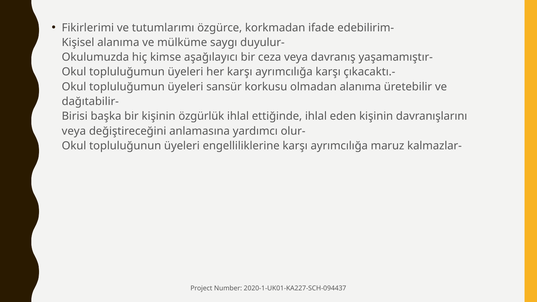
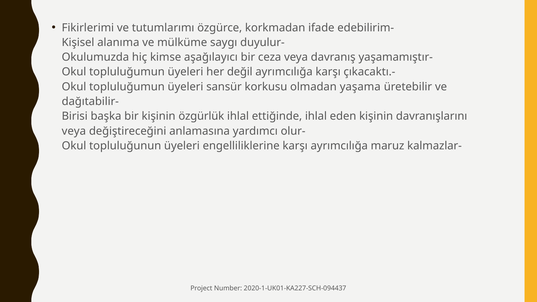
her karşı: karşı -> değil
olmadan alanıma: alanıma -> yaşama
